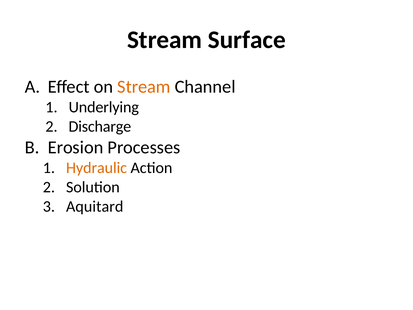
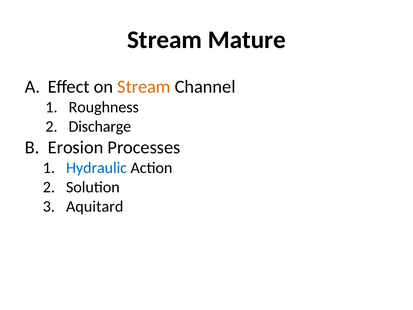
Surface: Surface -> Mature
Underlying: Underlying -> Roughness
Hydraulic colour: orange -> blue
